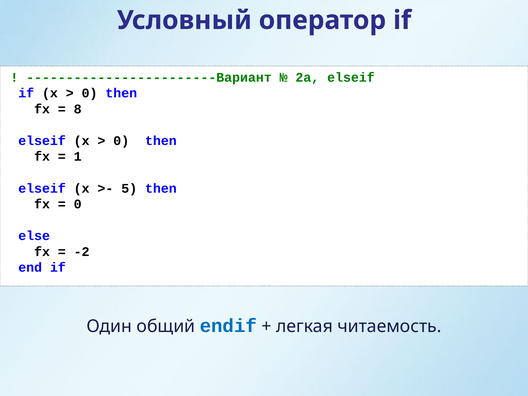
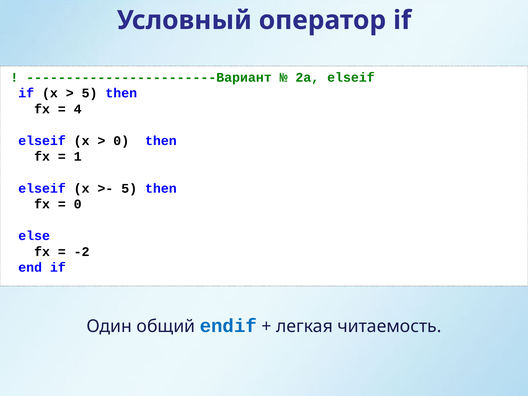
0 at (90, 93): 0 -> 5
8: 8 -> 4
